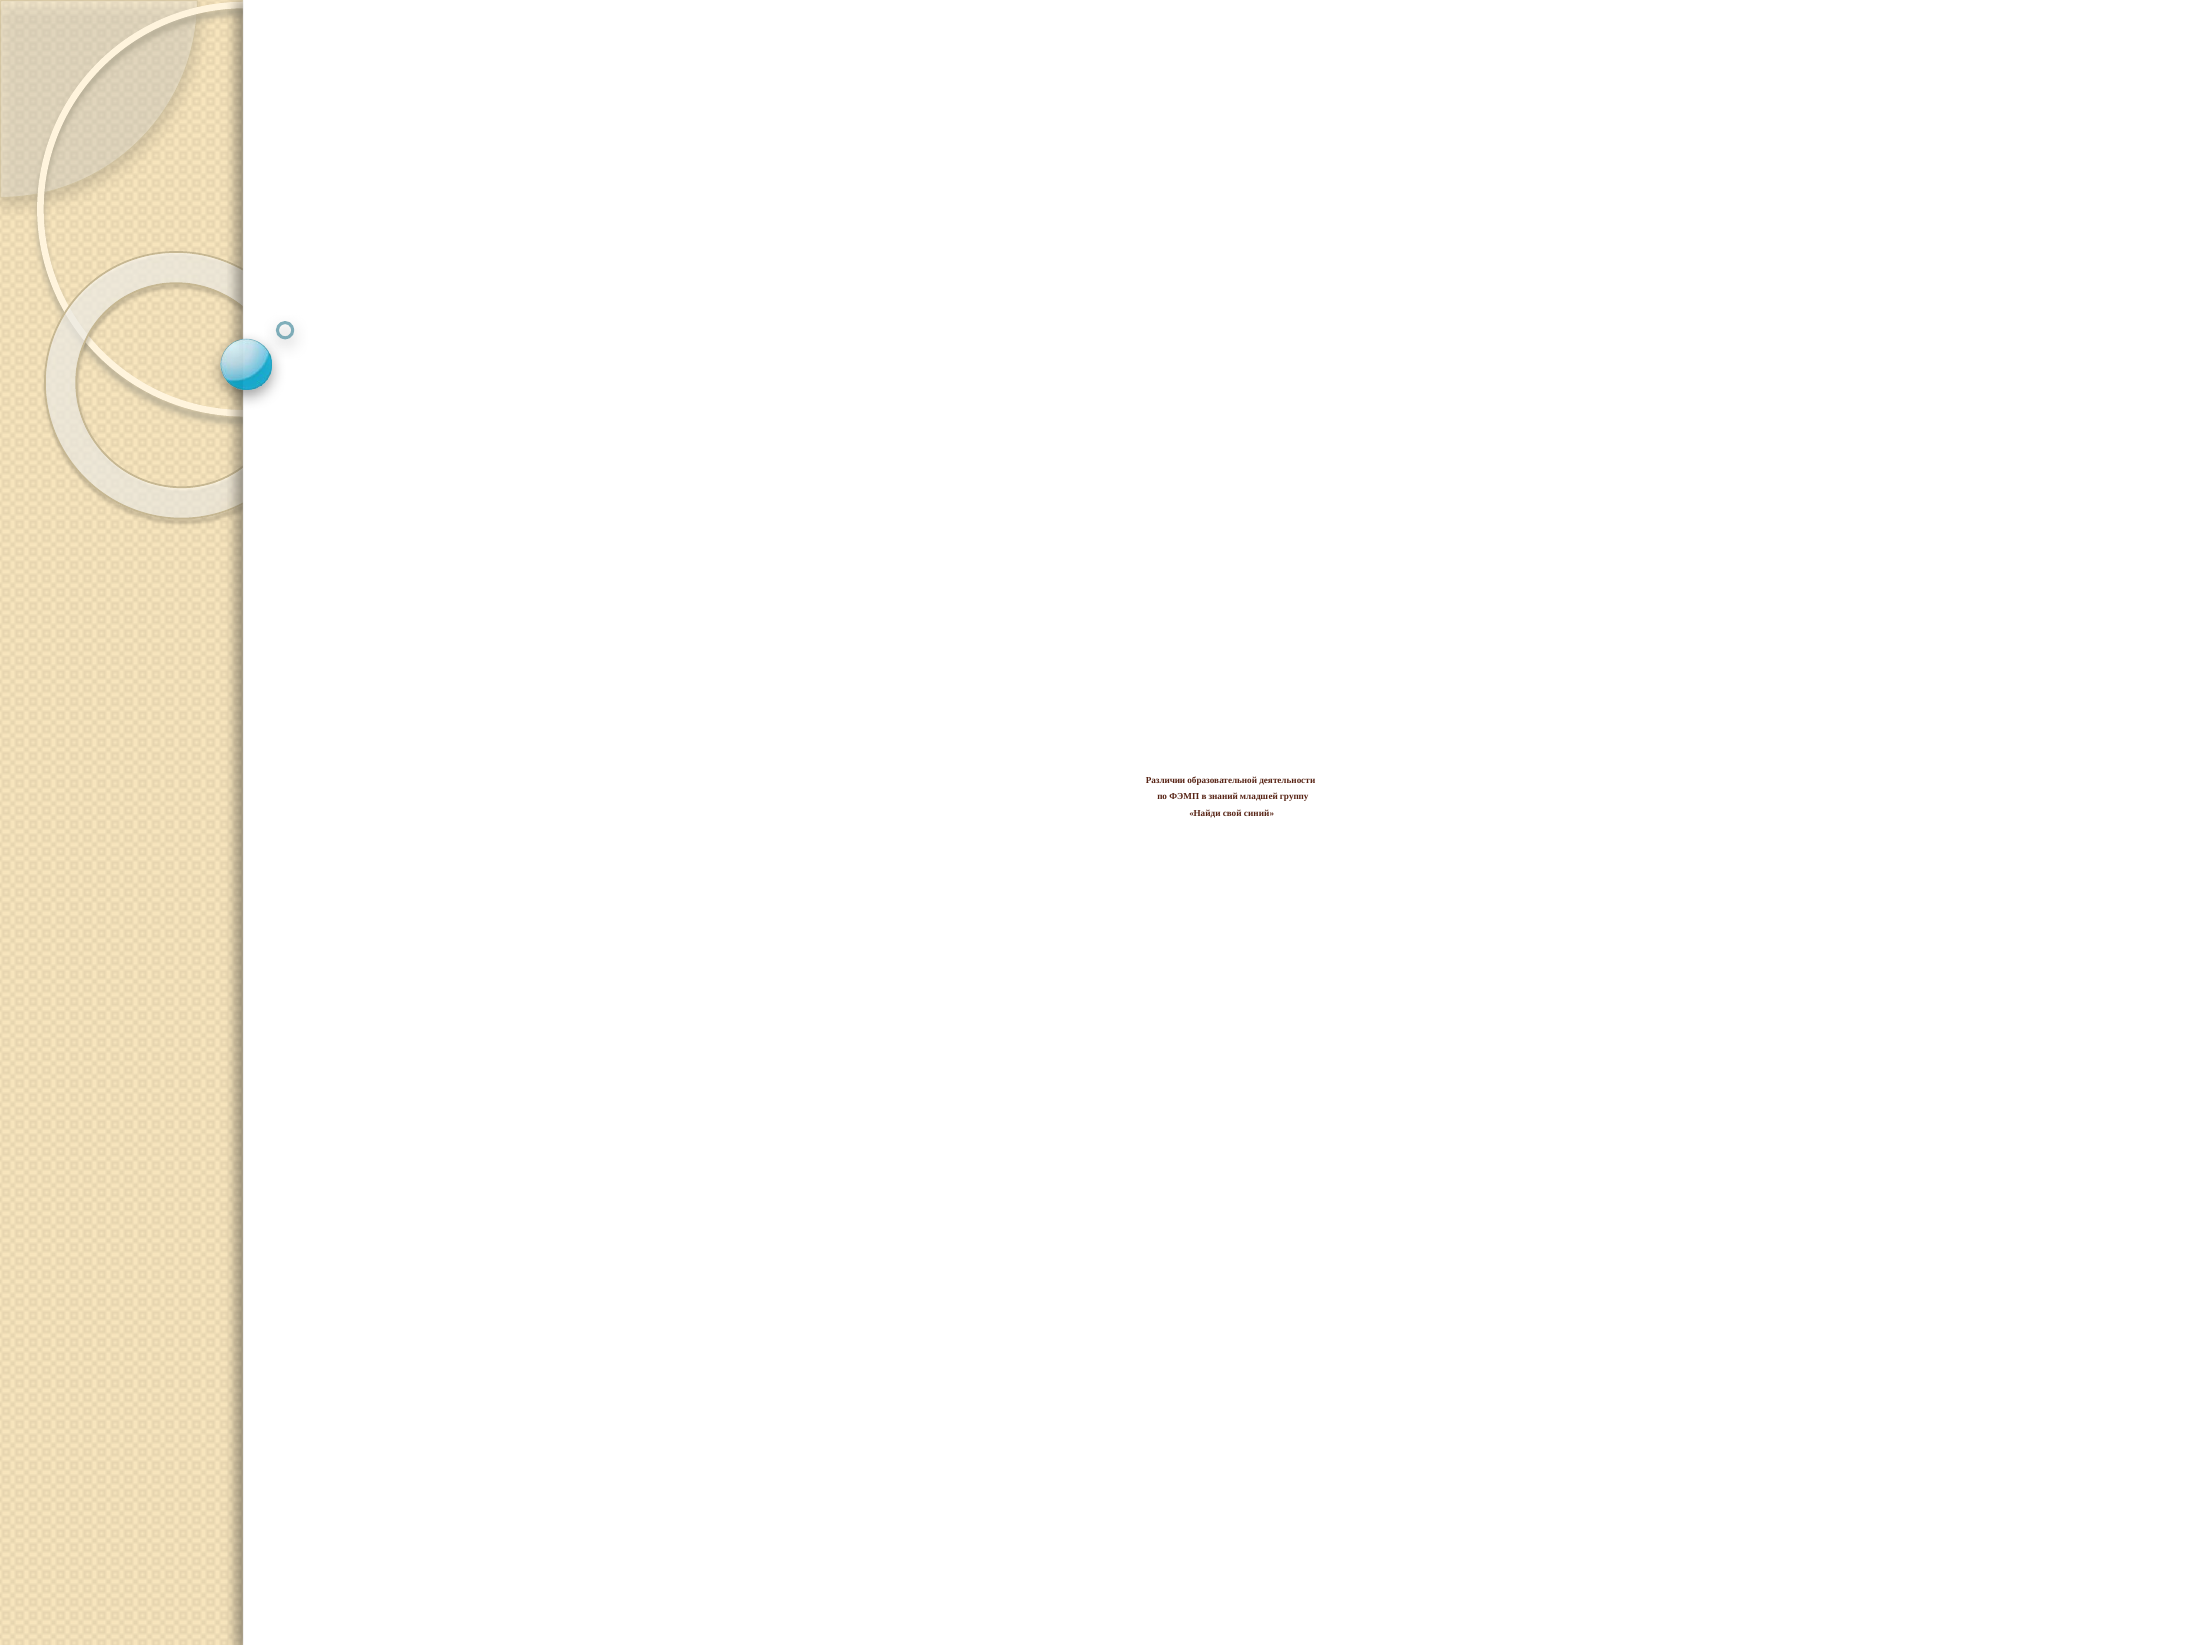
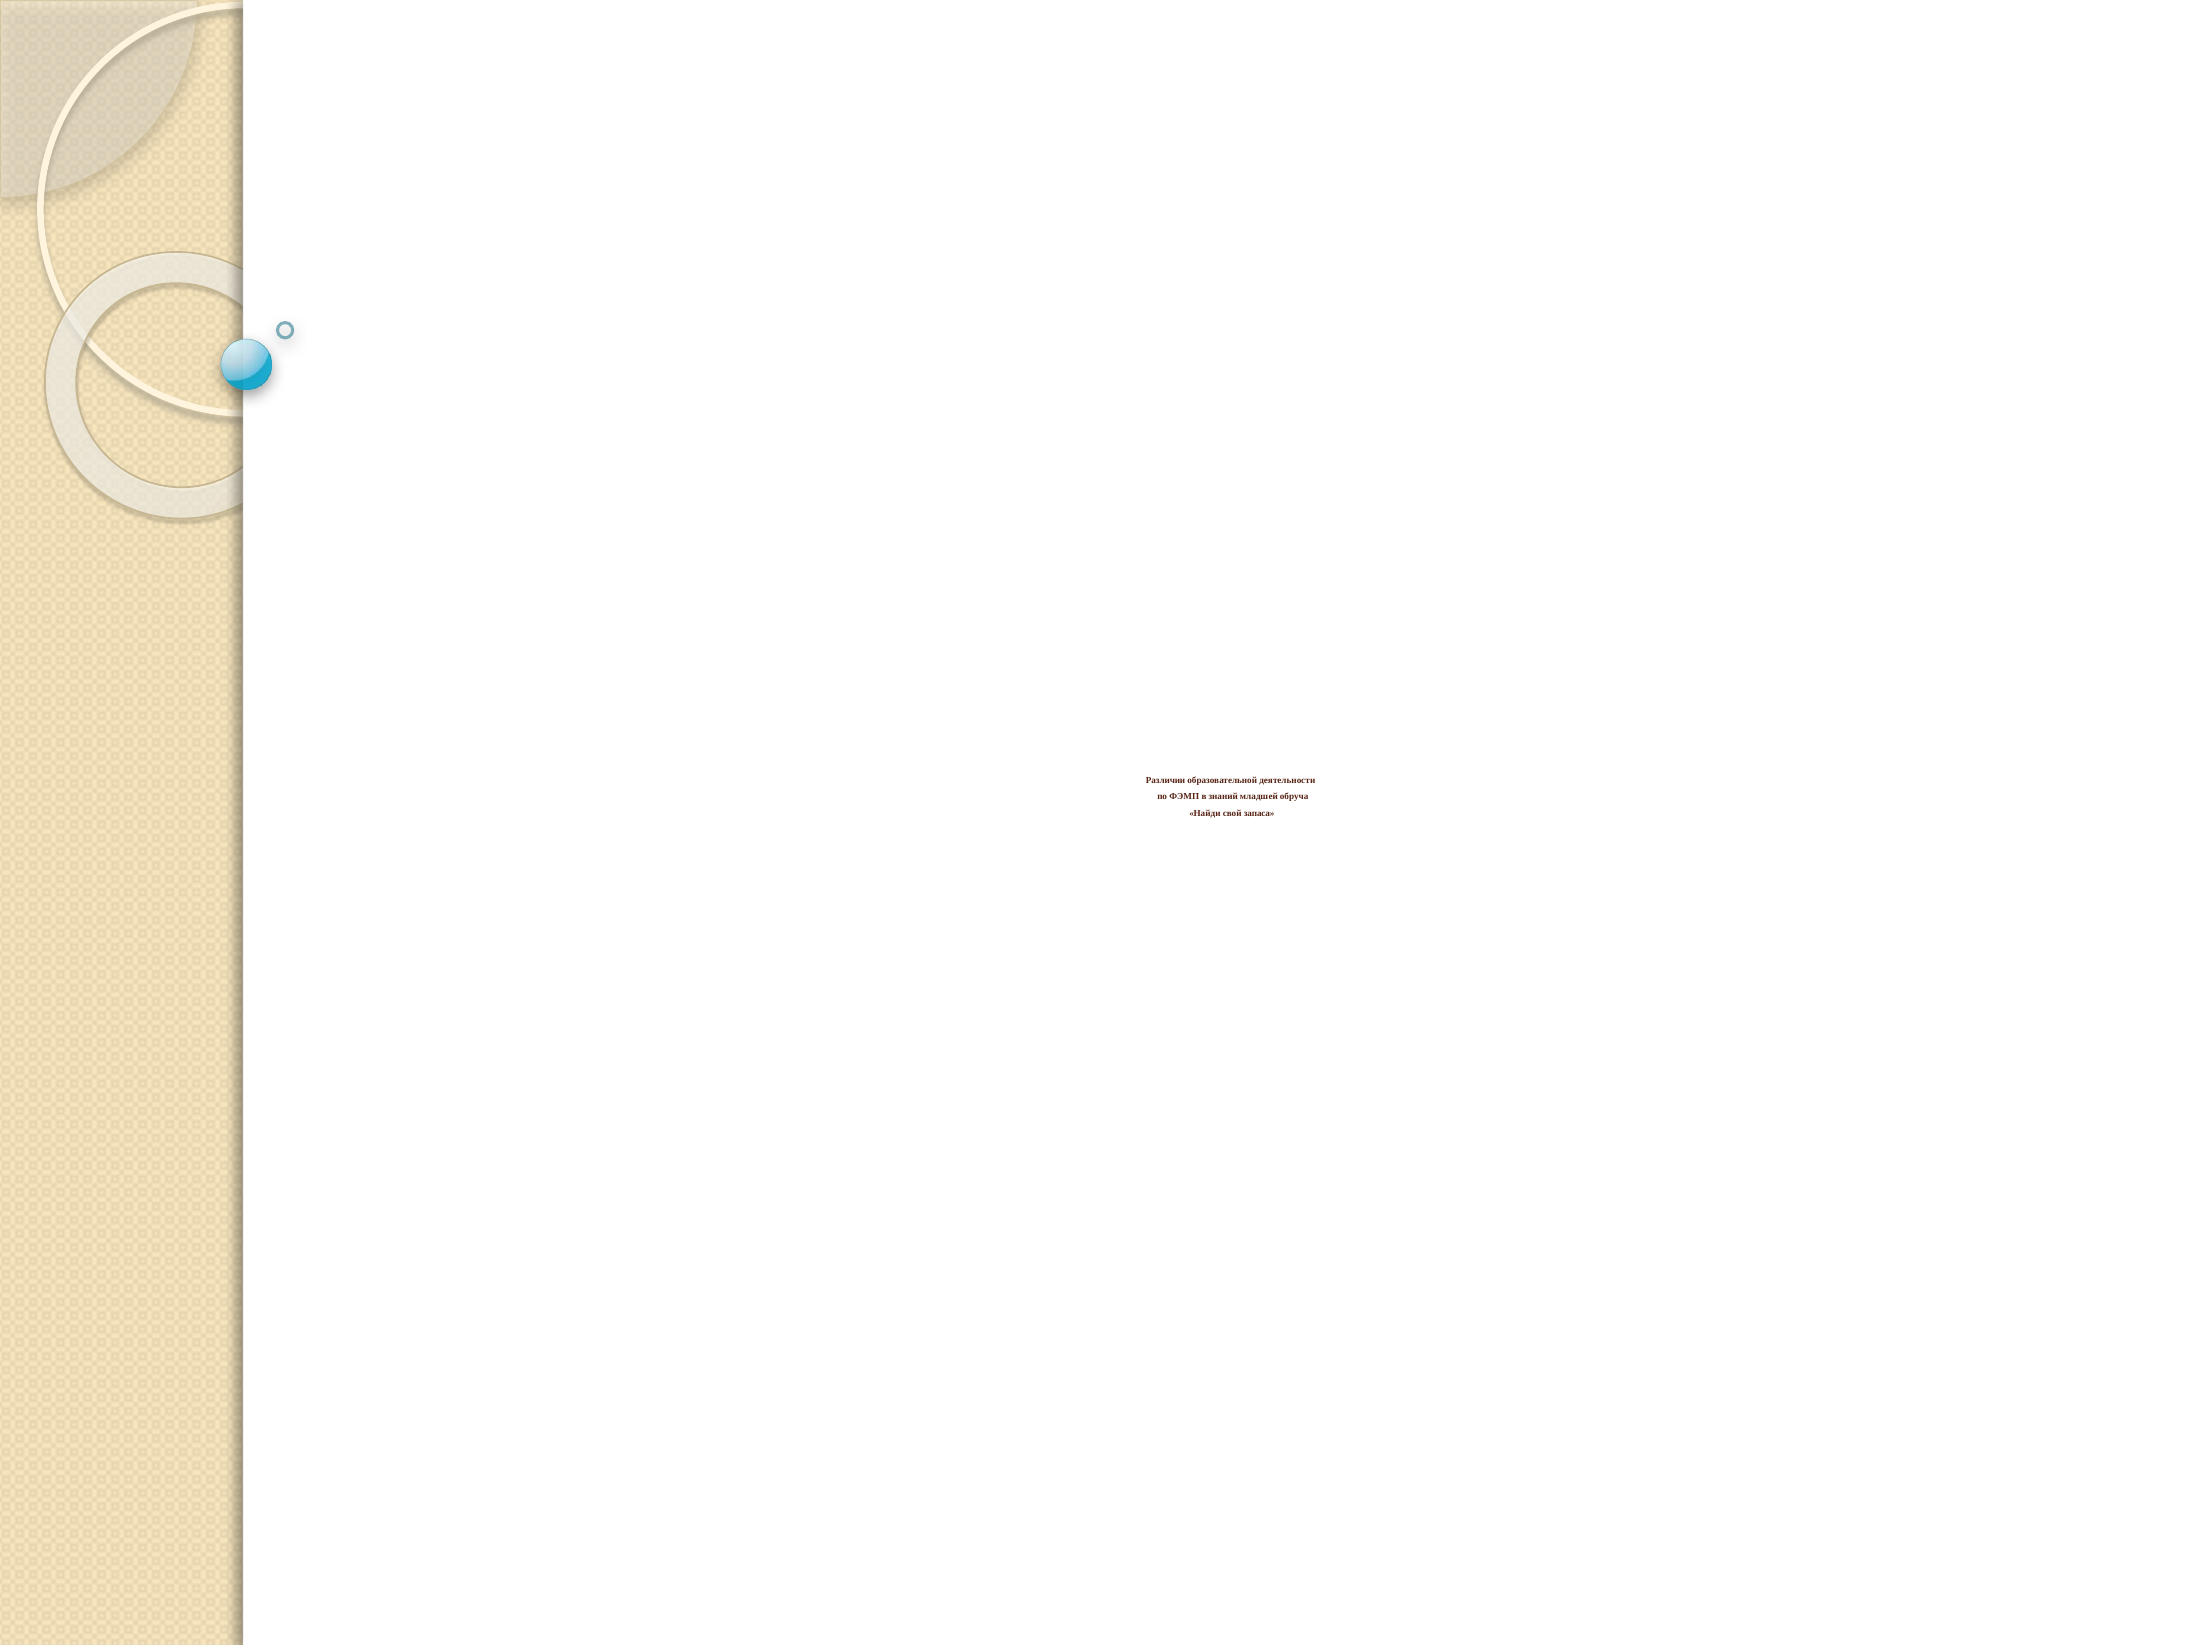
группу: группу -> обруча
синий: синий -> запаса
